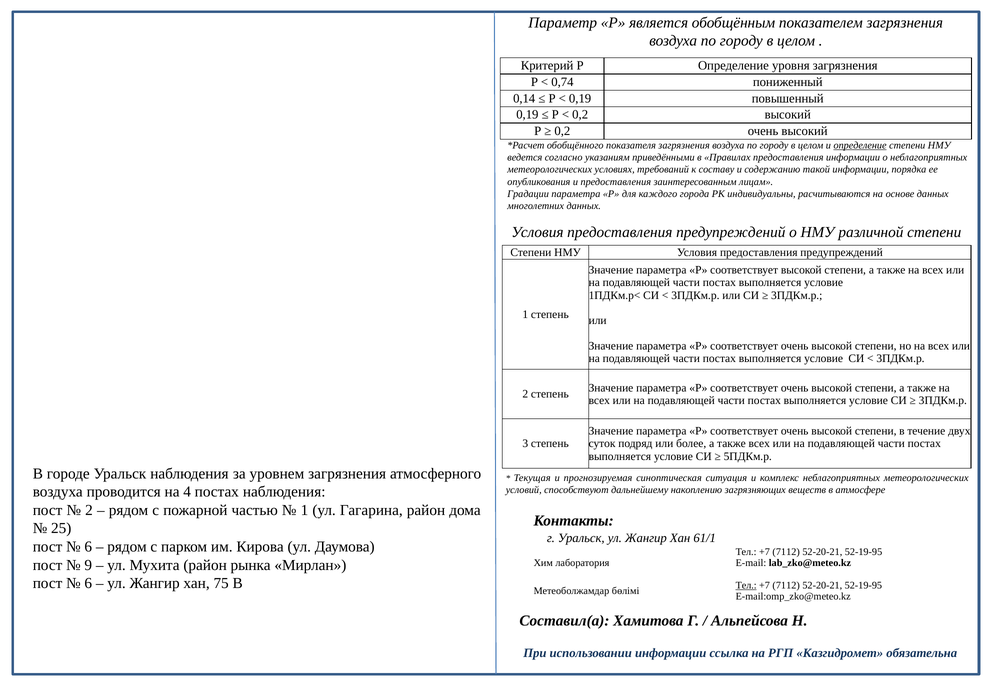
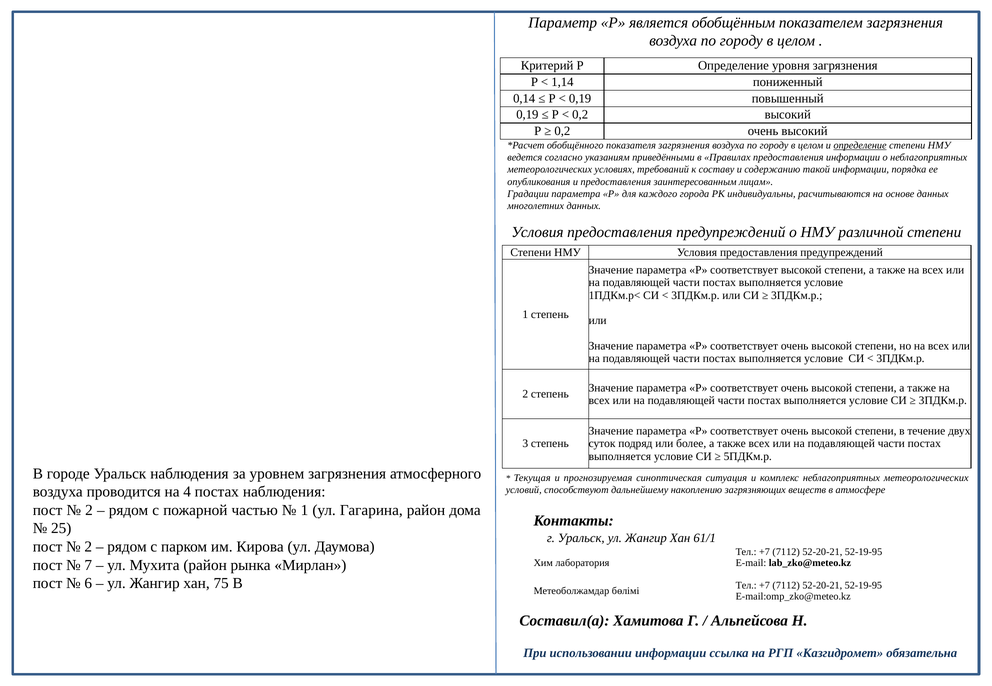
0,74: 0,74 -> 1,14
6 at (88, 547): 6 -> 2
9: 9 -> 7
Тел at (746, 586) underline: present -> none
